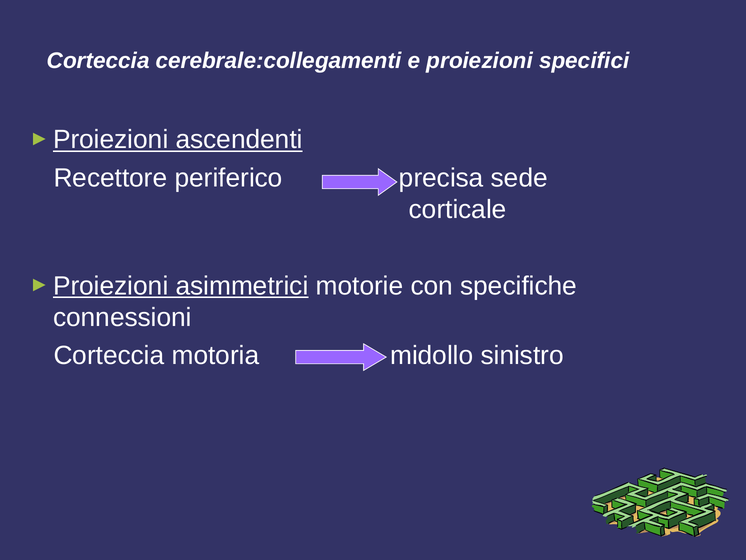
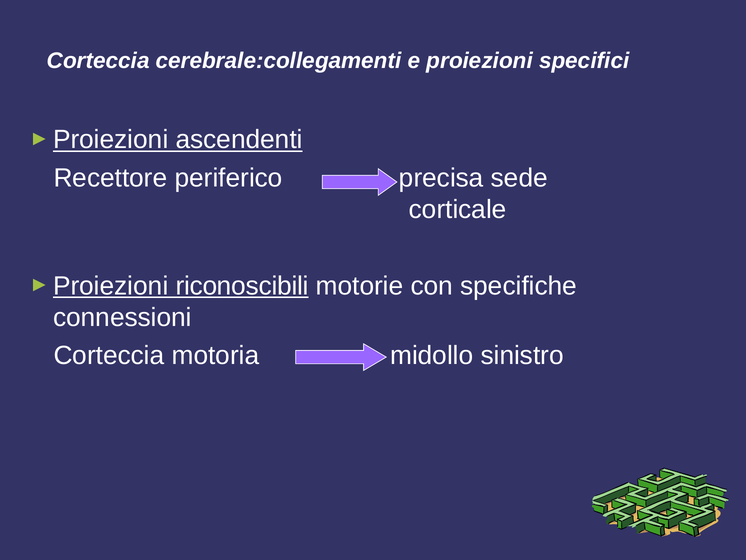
asimmetrici: asimmetrici -> riconoscibili
